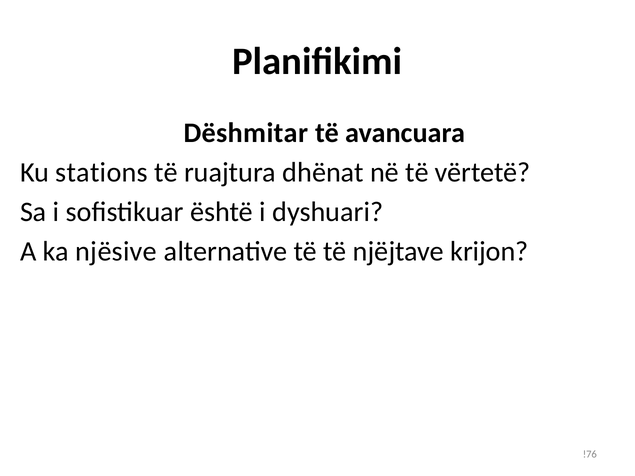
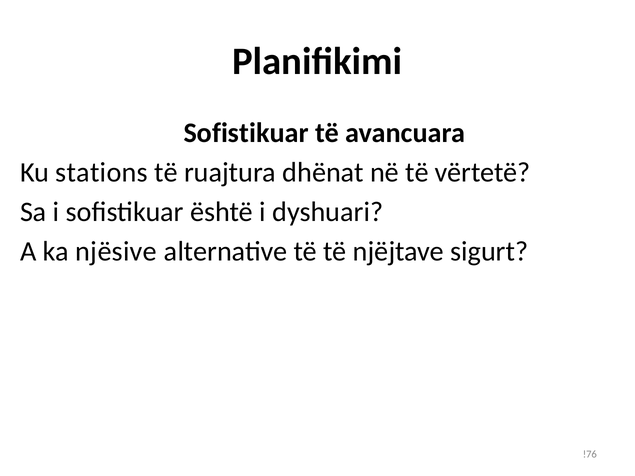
Dëshmitar at (246, 133): Dëshmitar -> Sofistikuar
krijon: krijon -> sigurt
